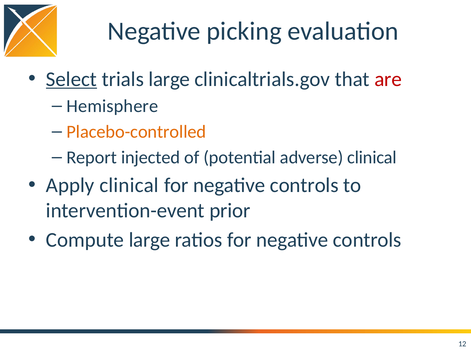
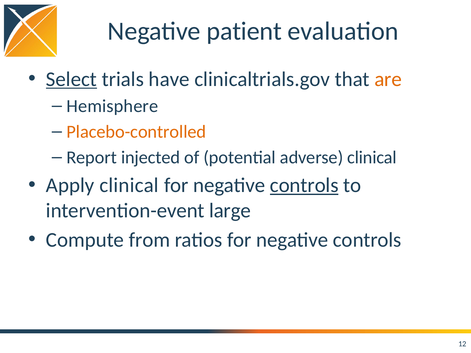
picking: picking -> patient
trials large: large -> have
are colour: red -> orange
controls at (304, 185) underline: none -> present
prior: prior -> large
Compute large: large -> from
